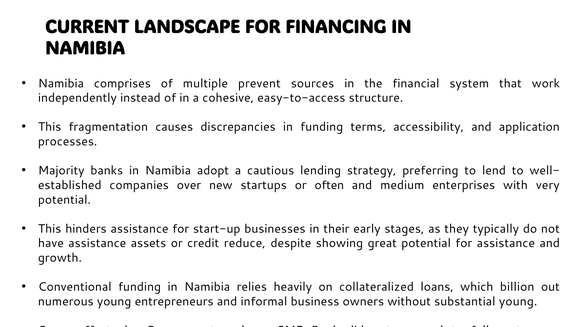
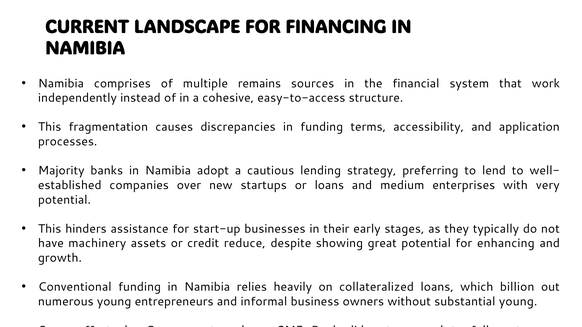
prevent: prevent -> remains
or often: often -> loans
have assistance: assistance -> machinery
for assistance: assistance -> enhancing
